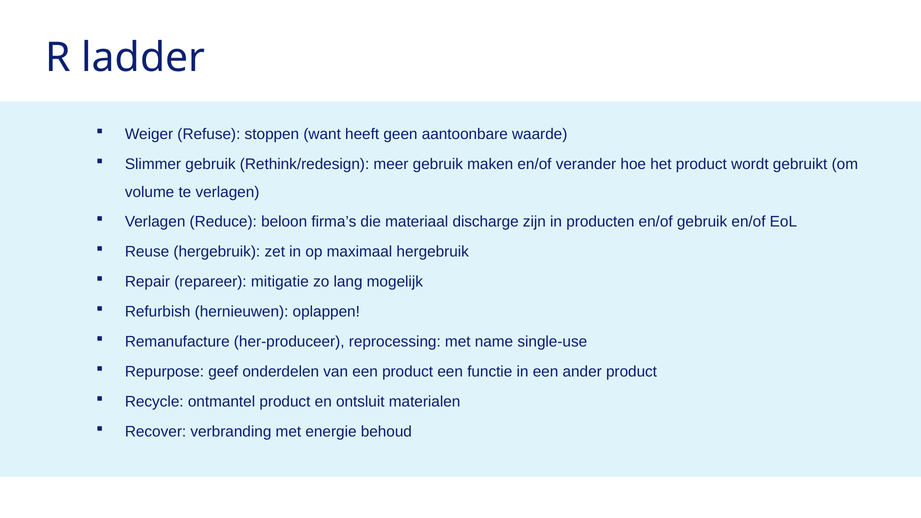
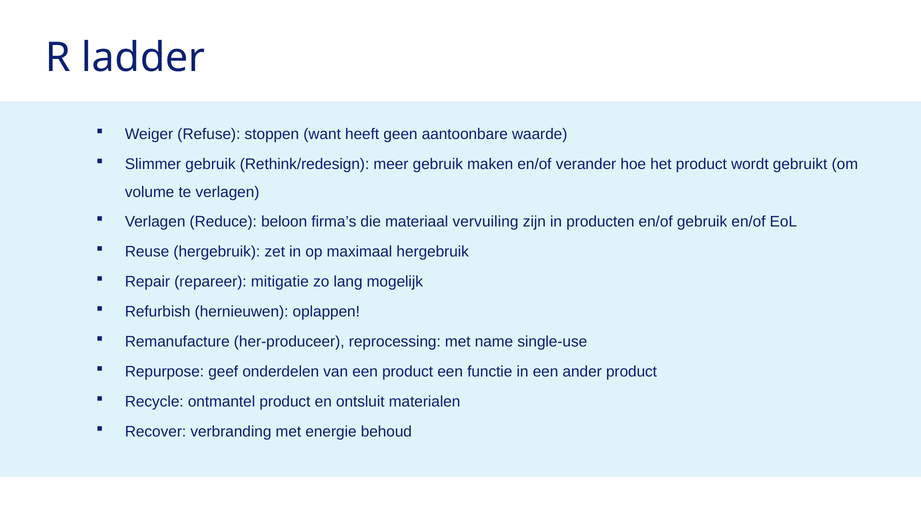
discharge: discharge -> vervuiling
